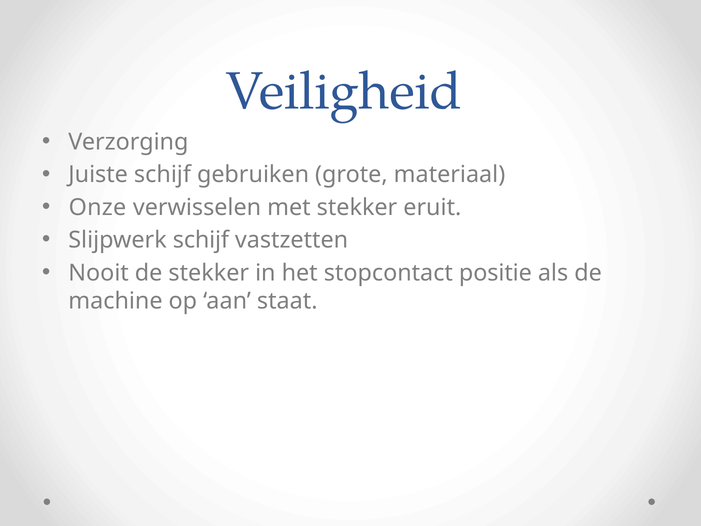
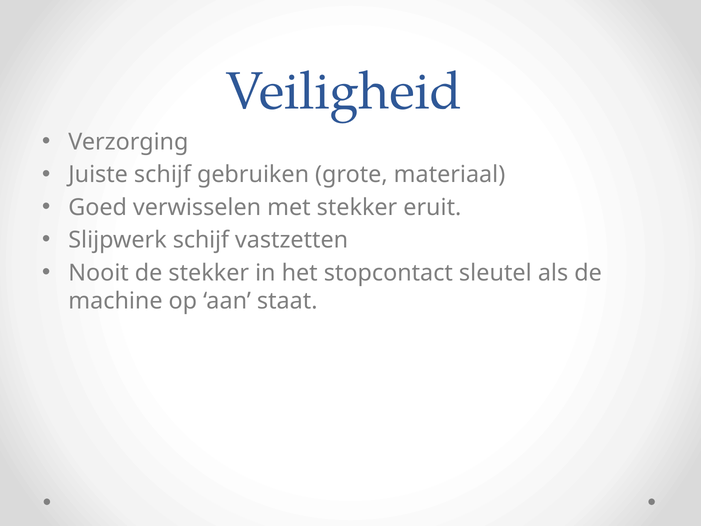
Onze: Onze -> Goed
positie: positie -> sleutel
